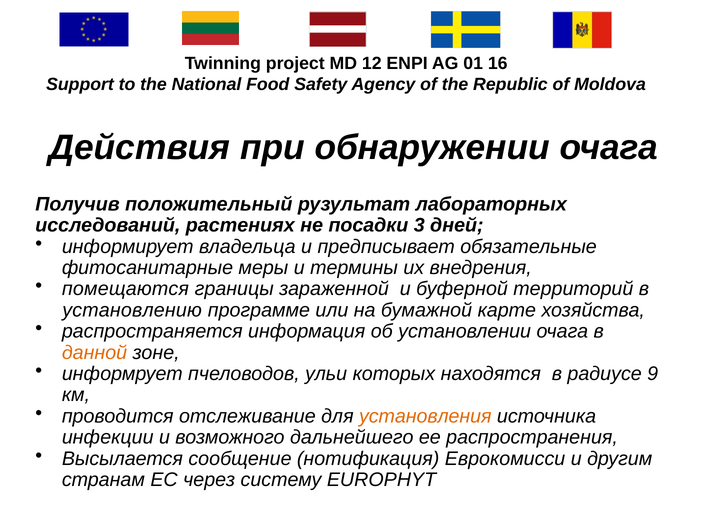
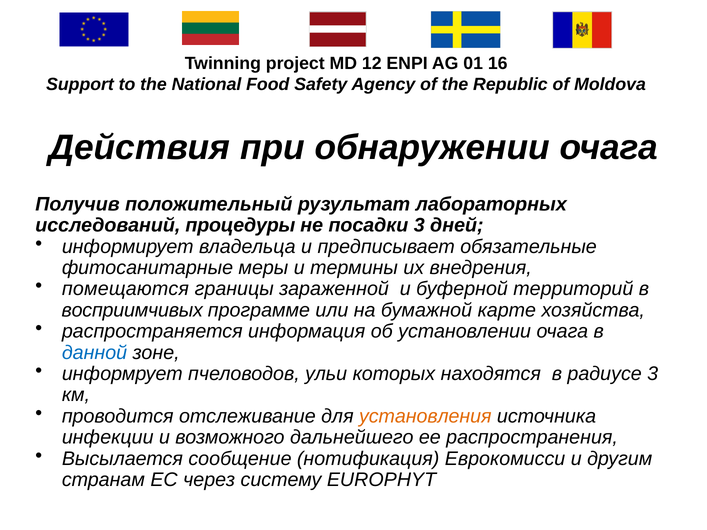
растениях: растениях -> процедуры
установлению: установлению -> восприимчивых
данной colour: orange -> blue
радиусе 9: 9 -> 3
